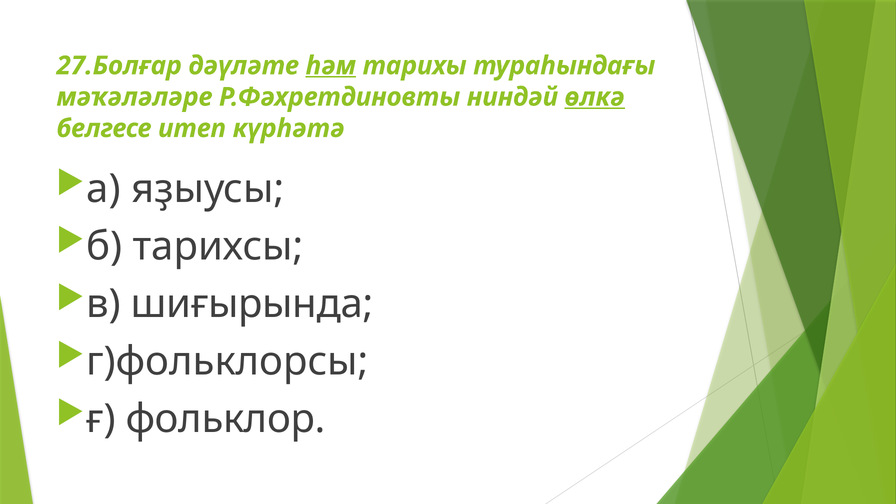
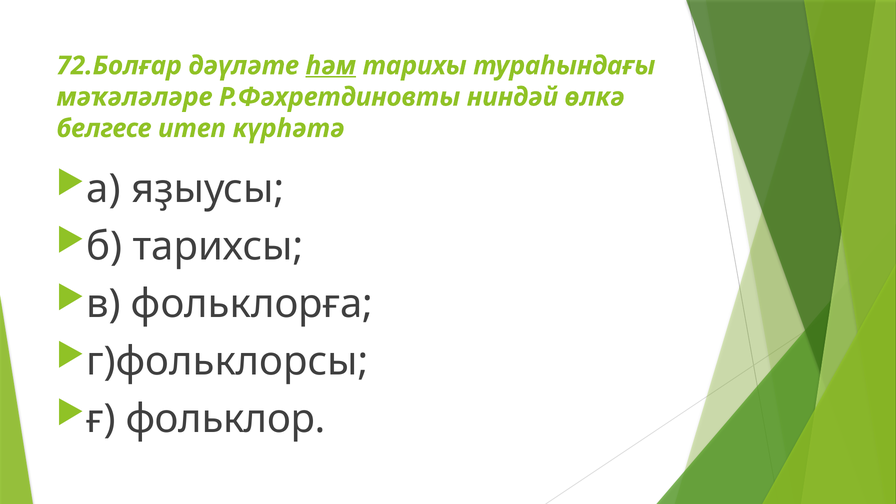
27.Болғар: 27.Болғар -> 72.Болғар
өлкә underline: present -> none
шиғырында: шиғырында -> фольклорға
